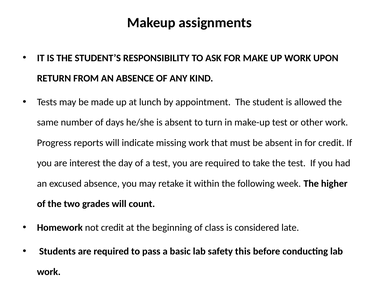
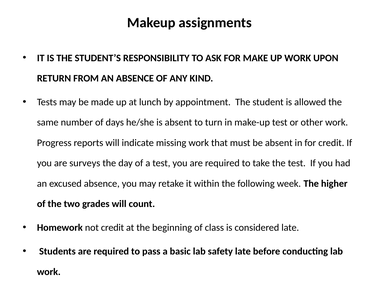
interest: interest -> surveys
safety this: this -> late
